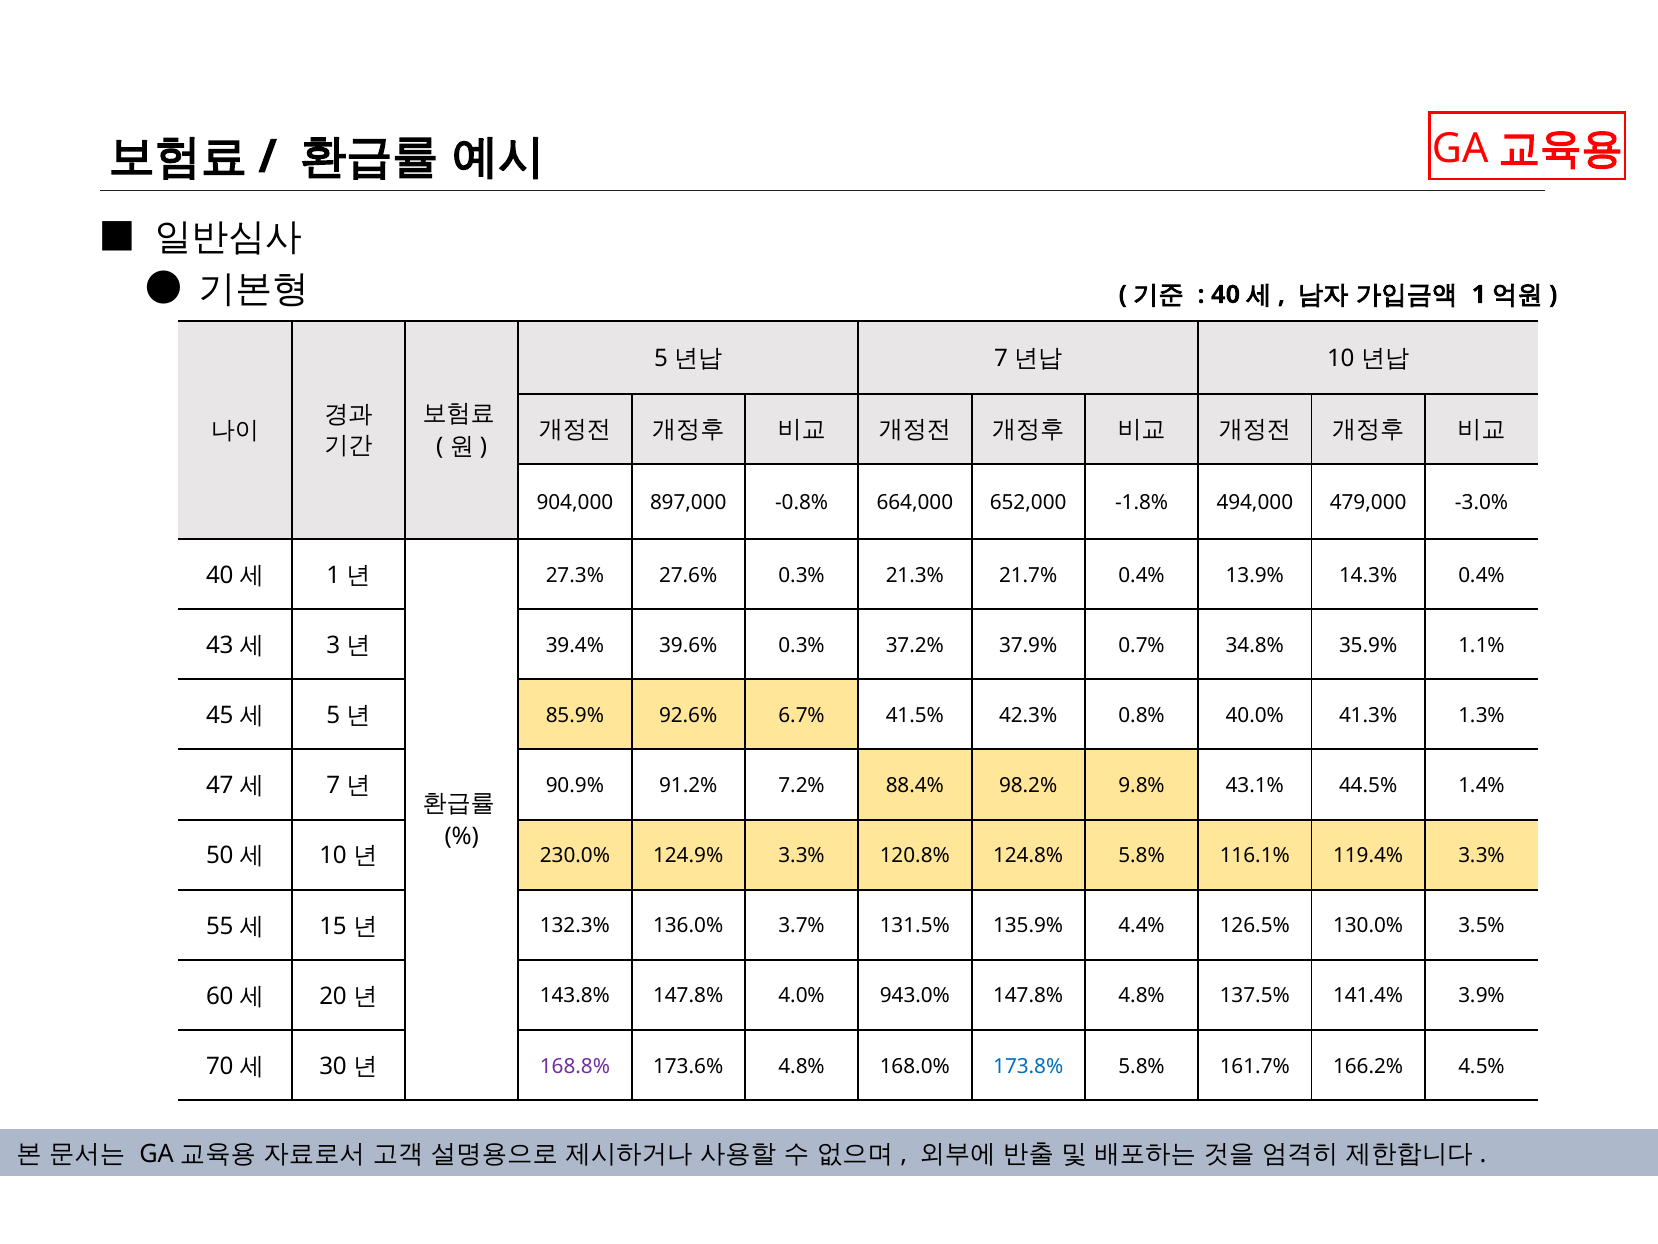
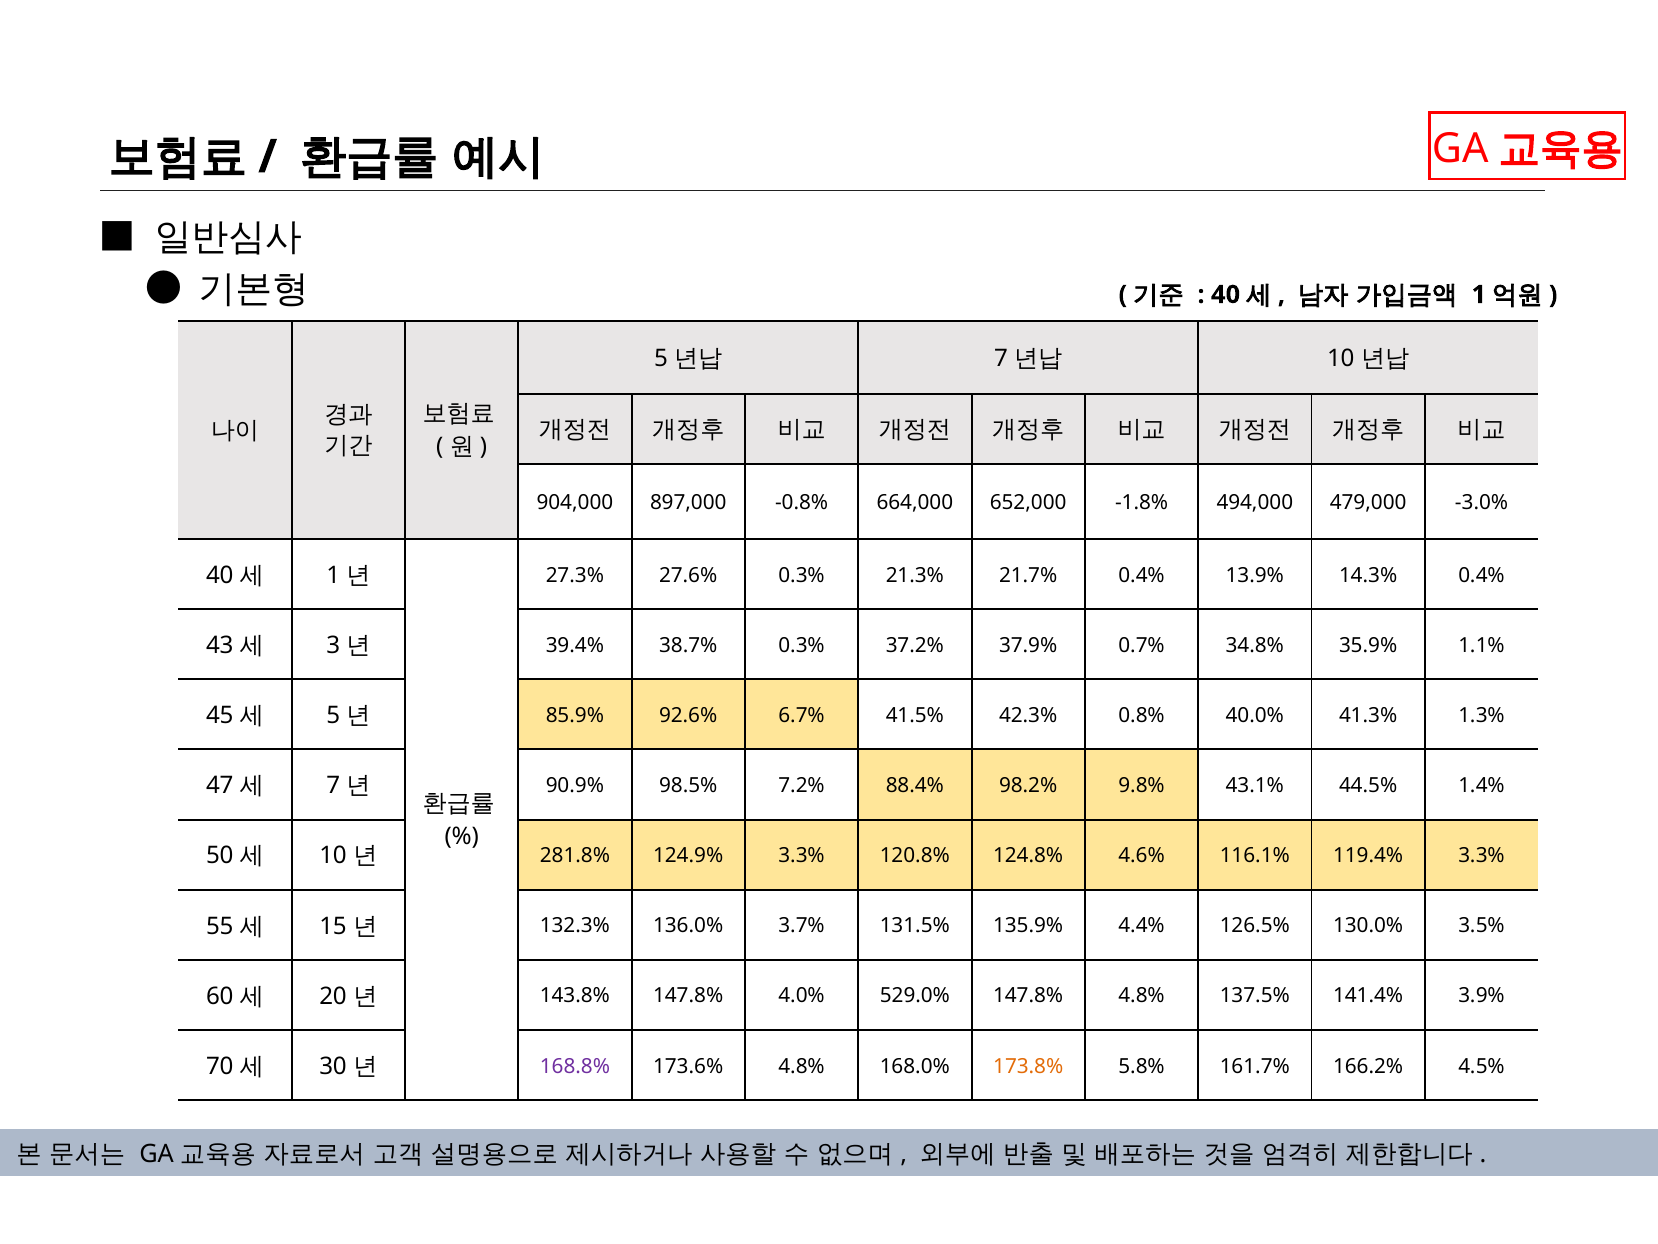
39.6%: 39.6% -> 38.7%
91.2%: 91.2% -> 98.5%
230.0%: 230.0% -> 281.8%
124.8% 5.8%: 5.8% -> 4.6%
943.0%: 943.0% -> 529.0%
173.8% colour: blue -> orange
